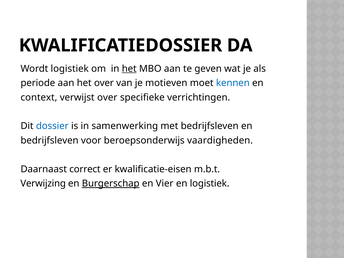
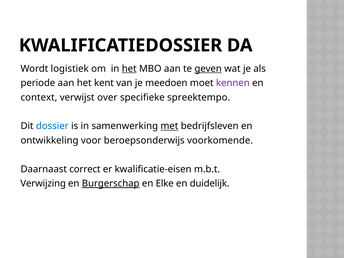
geven underline: none -> present
het over: over -> kent
motieven: motieven -> meedoen
kennen colour: blue -> purple
verrichtingen: verrichtingen -> spreektempo
met underline: none -> present
bedrijfsleven at (50, 140): bedrijfsleven -> ontwikkeling
vaardigheden: vaardigheden -> voorkomende
Vier: Vier -> Elke
en logistiek: logistiek -> duidelijk
